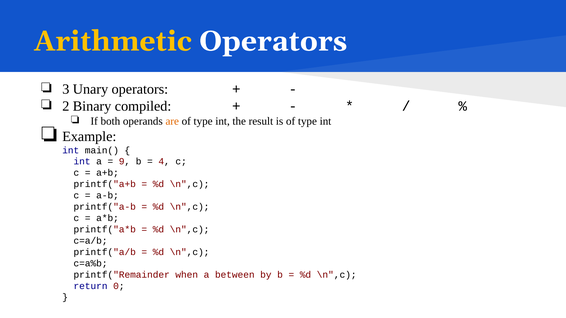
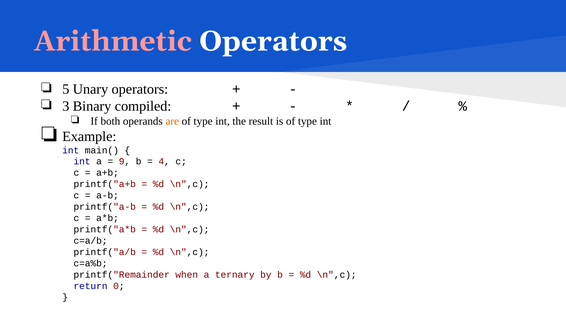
Arithmetic colour: yellow -> pink
3: 3 -> 5
2: 2 -> 3
between: between -> ternary
